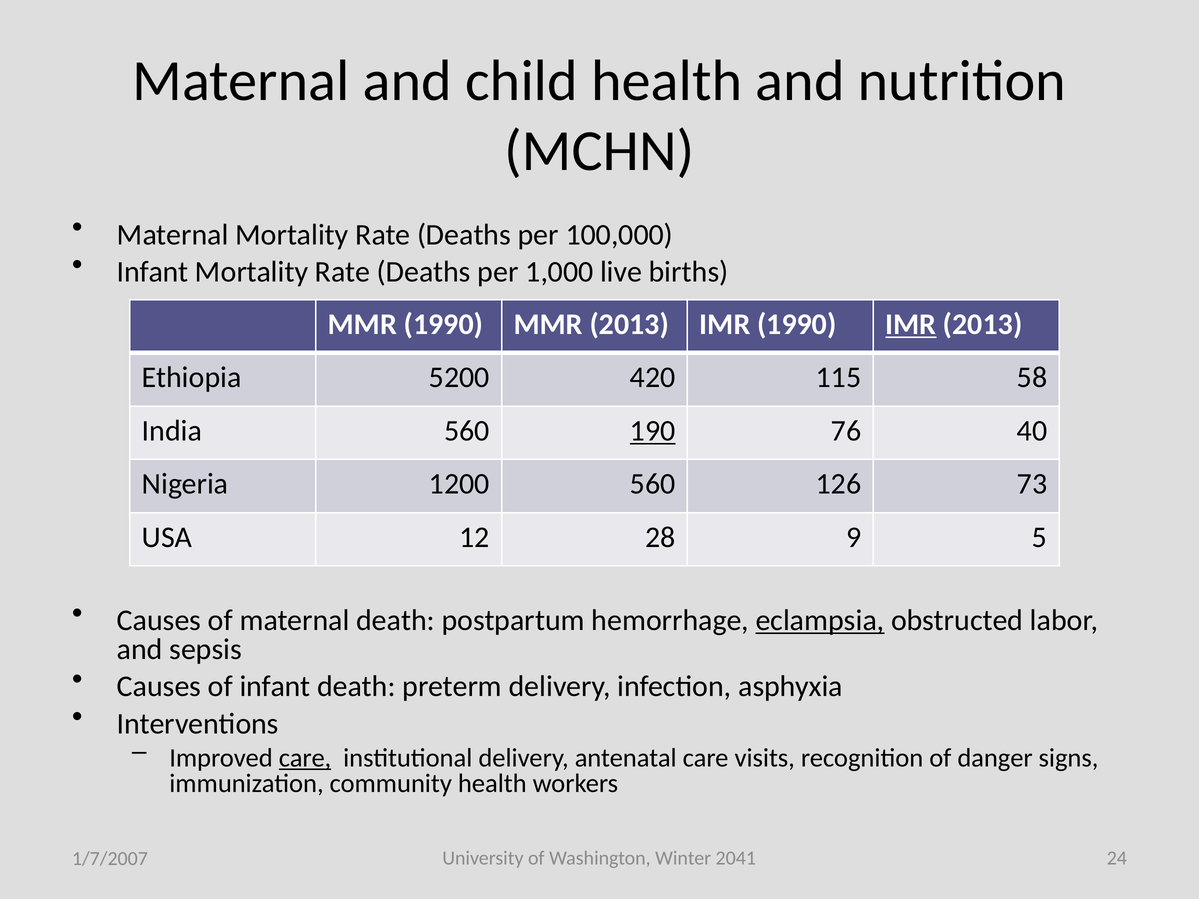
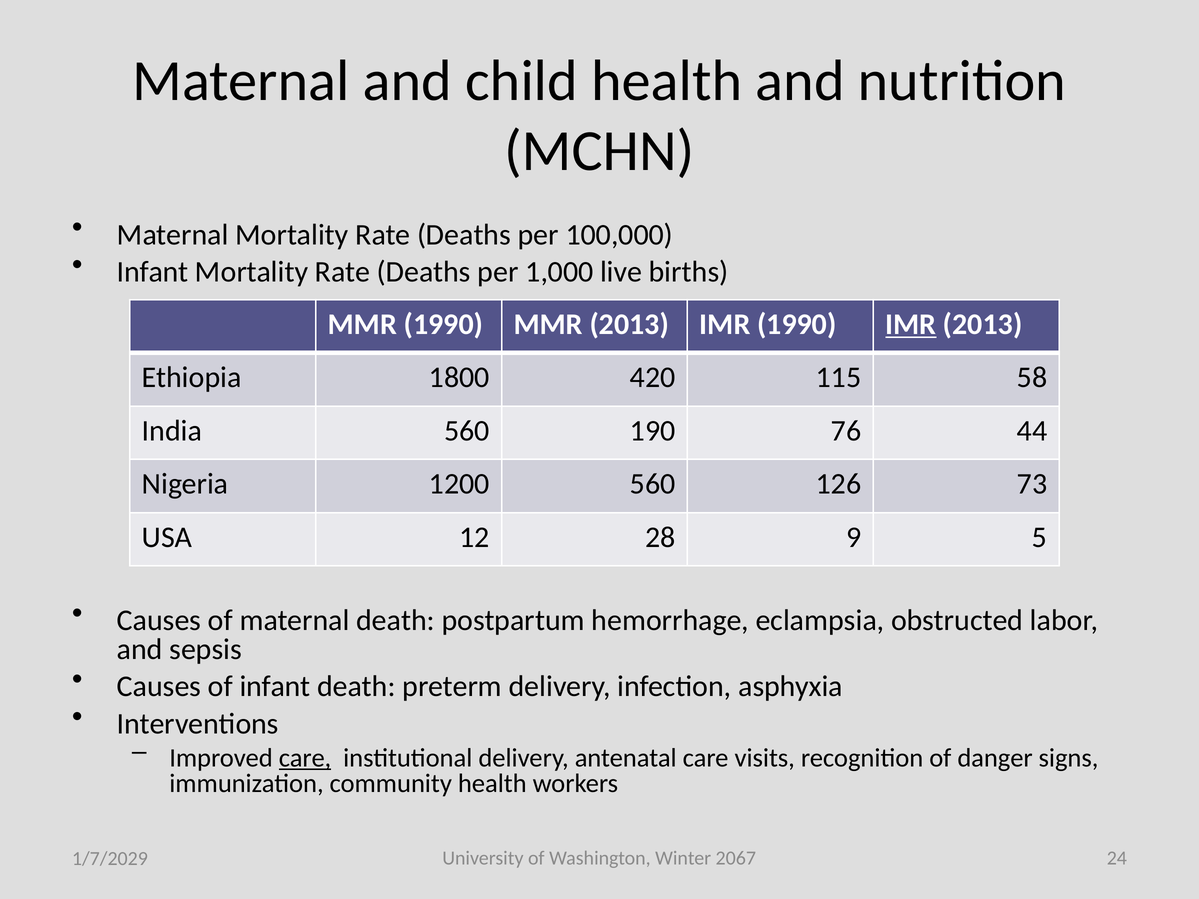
5200: 5200 -> 1800
190 underline: present -> none
40: 40 -> 44
eclampsia underline: present -> none
2041: 2041 -> 2067
1/7/2007: 1/7/2007 -> 1/7/2029
